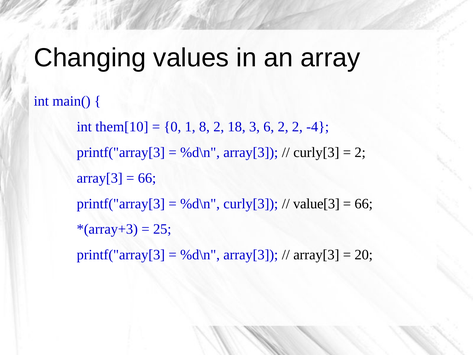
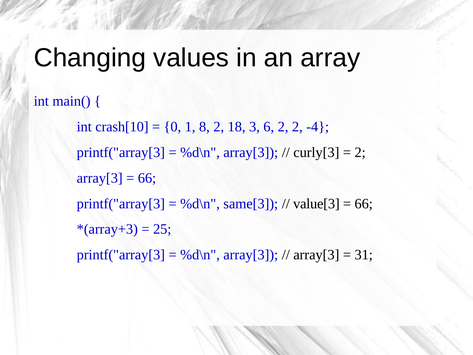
them[10: them[10 -> crash[10
%d\n curly[3: curly[3 -> same[3
20: 20 -> 31
